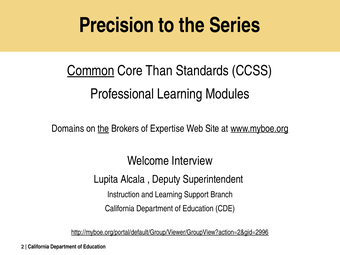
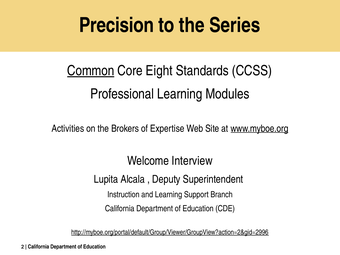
Than: Than -> Eight
Domains: Domains -> Activities
the at (103, 129) underline: present -> none
